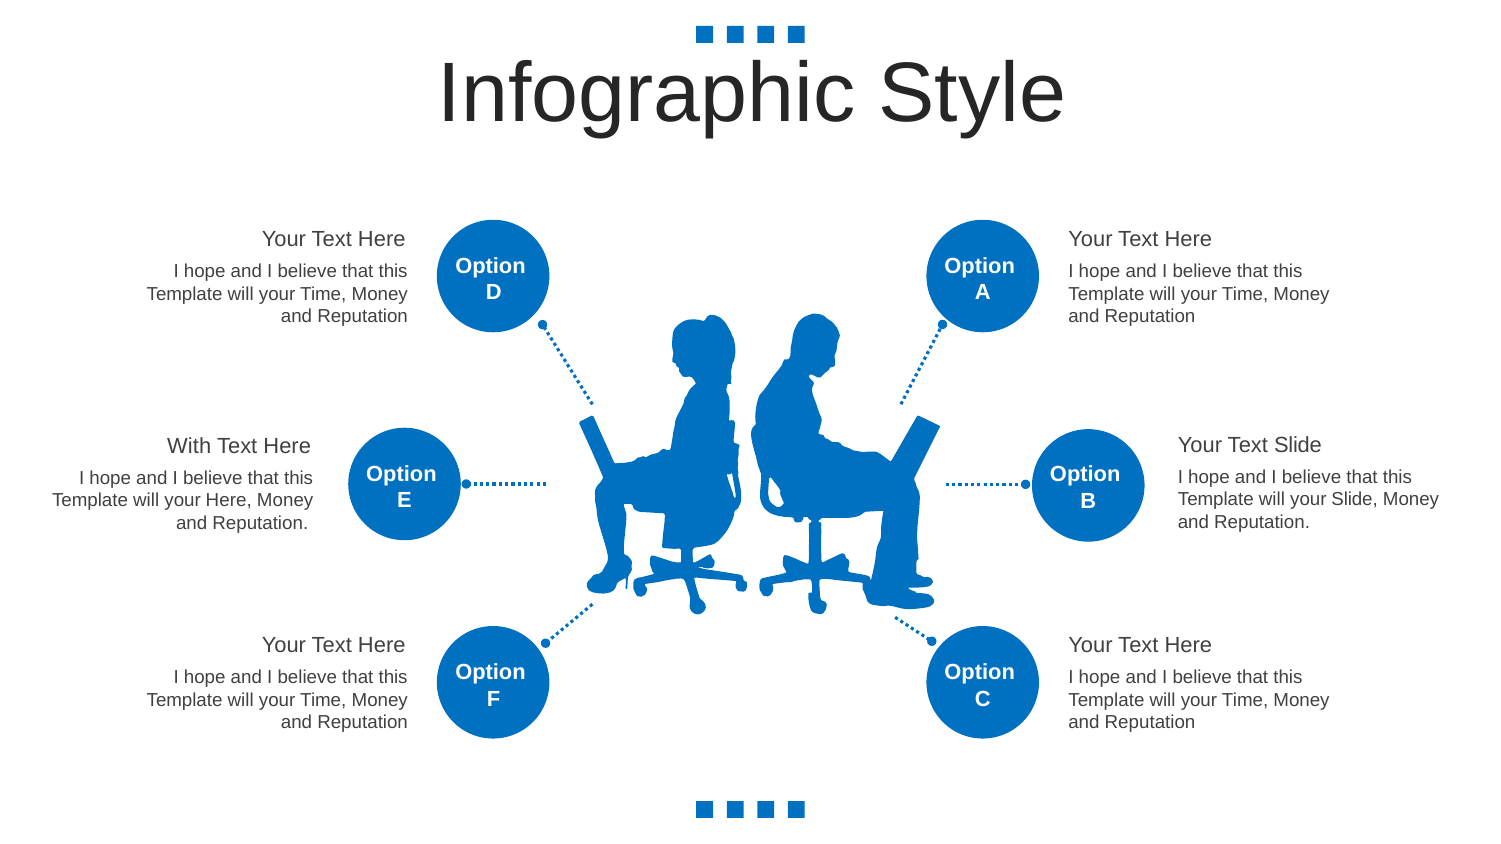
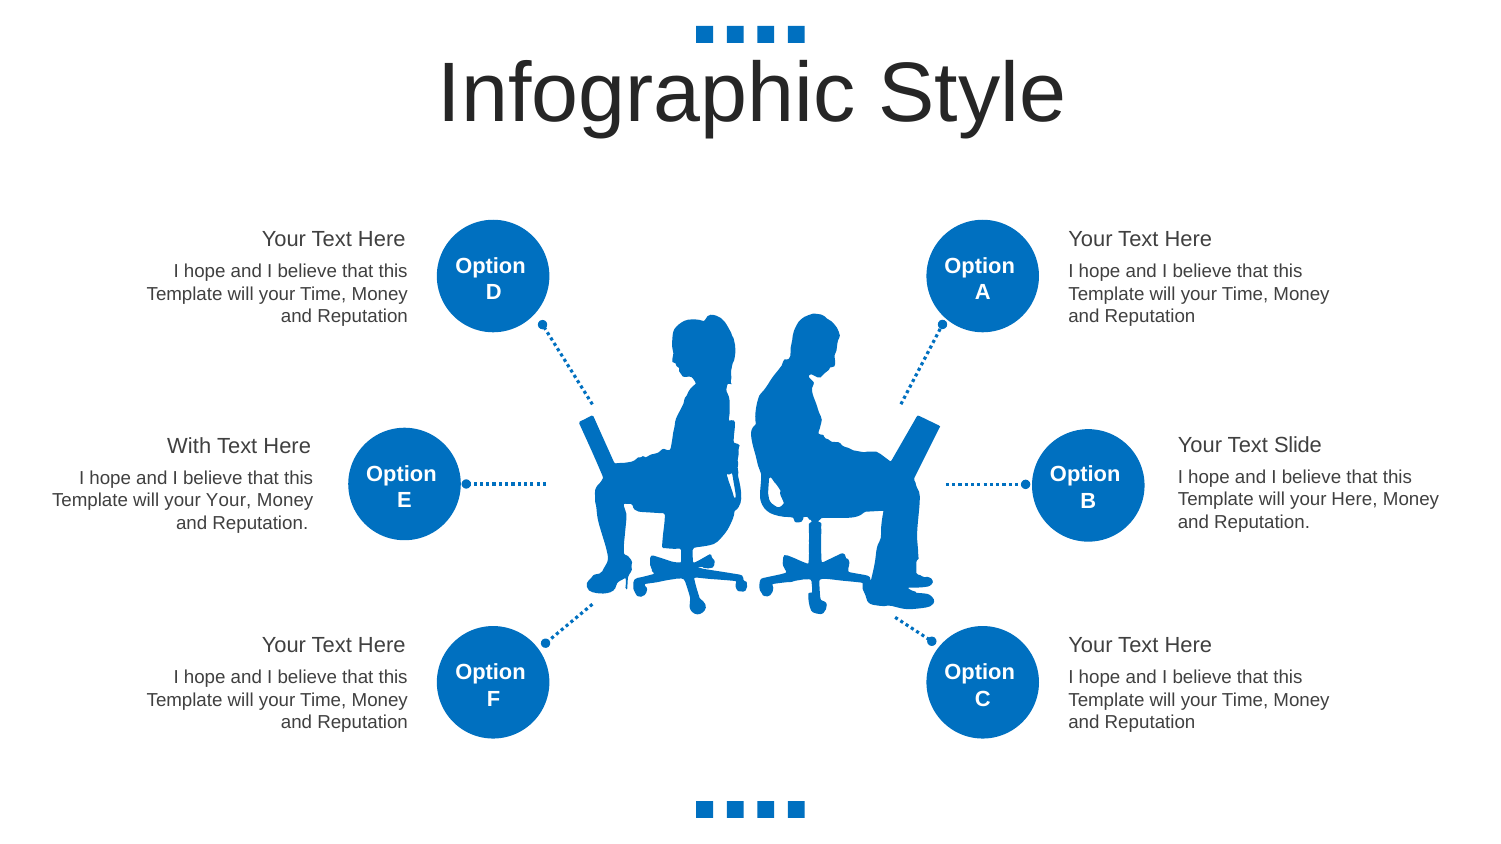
your Slide: Slide -> Here
your Here: Here -> Your
